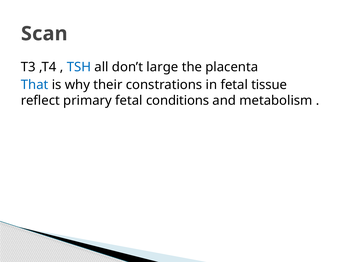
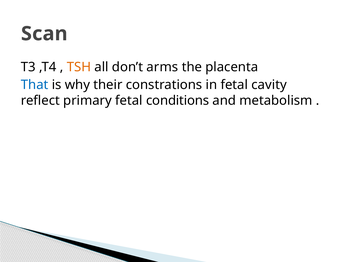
TSH colour: blue -> orange
large: large -> arms
tissue: tissue -> cavity
